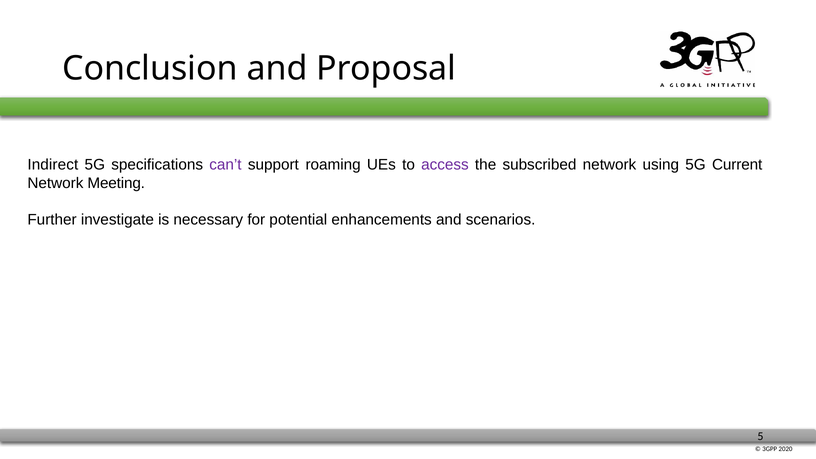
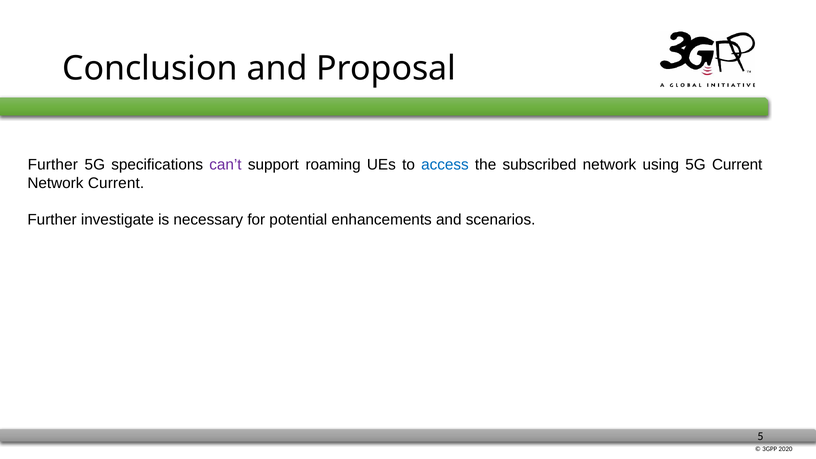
Indirect at (53, 165): Indirect -> Further
access colour: purple -> blue
Network Meeting: Meeting -> Current
